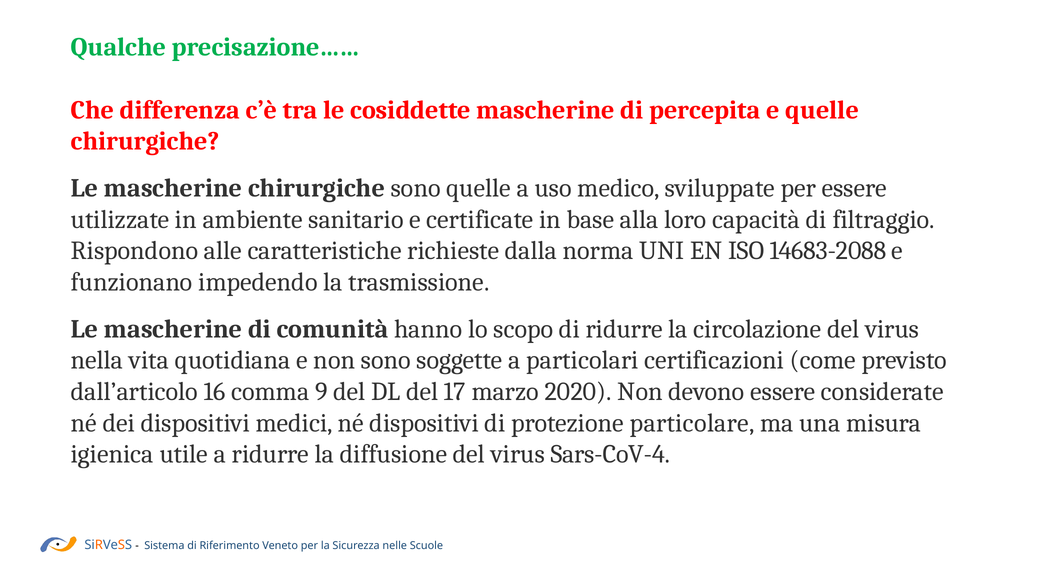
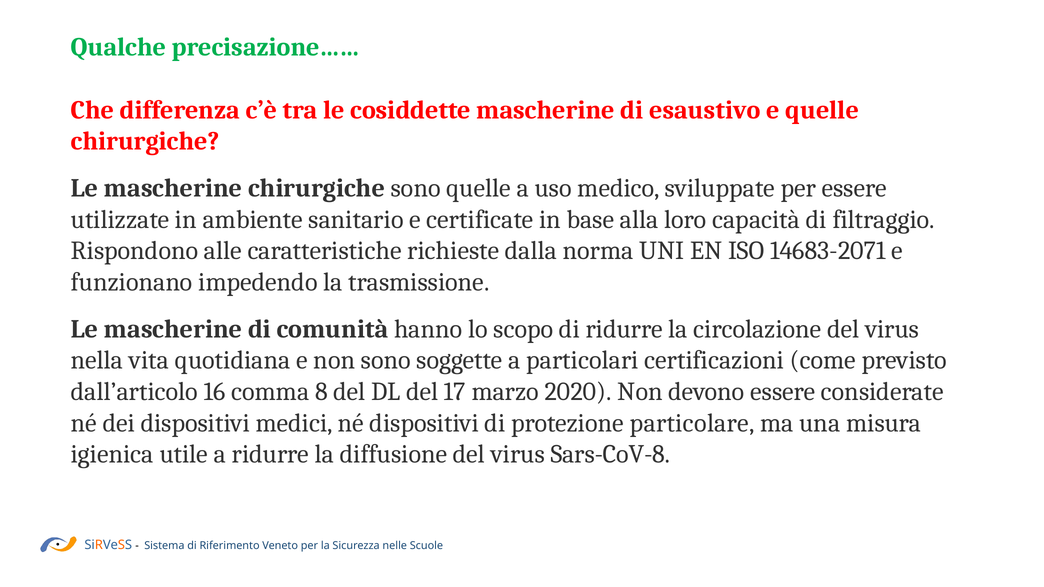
percepita: percepita -> esaustivo
14683-2088: 14683-2088 -> 14683-2071
9: 9 -> 8
Sars-CoV-4: Sars-CoV-4 -> Sars-CoV-8
